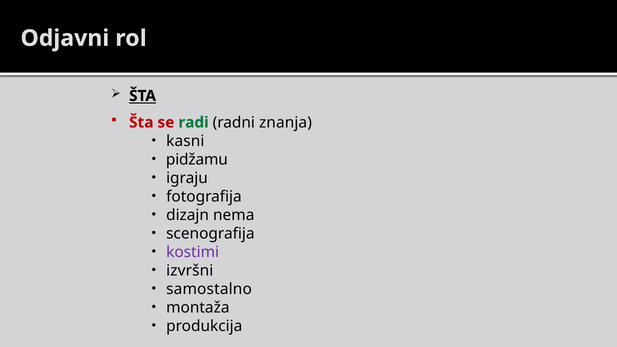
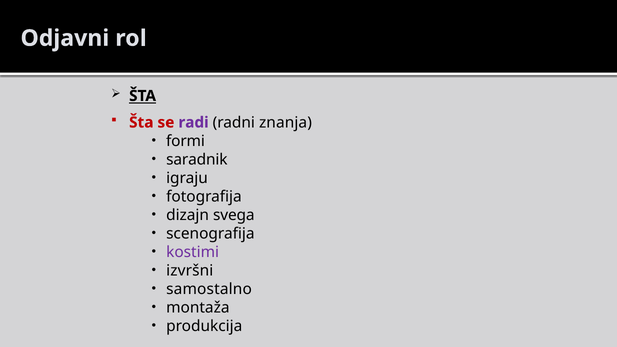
radi colour: green -> purple
kasni: kasni -> formi
pidžamu: pidžamu -> saradnik
nema: nema -> svega
